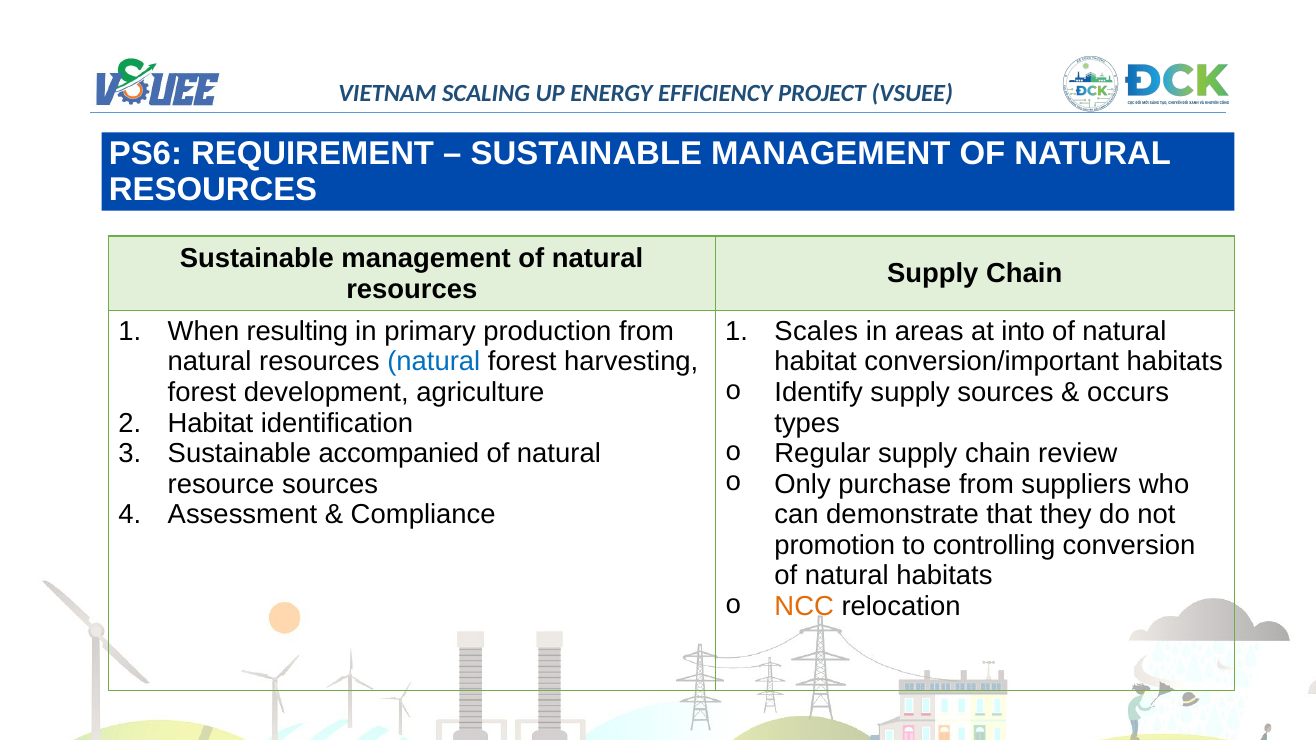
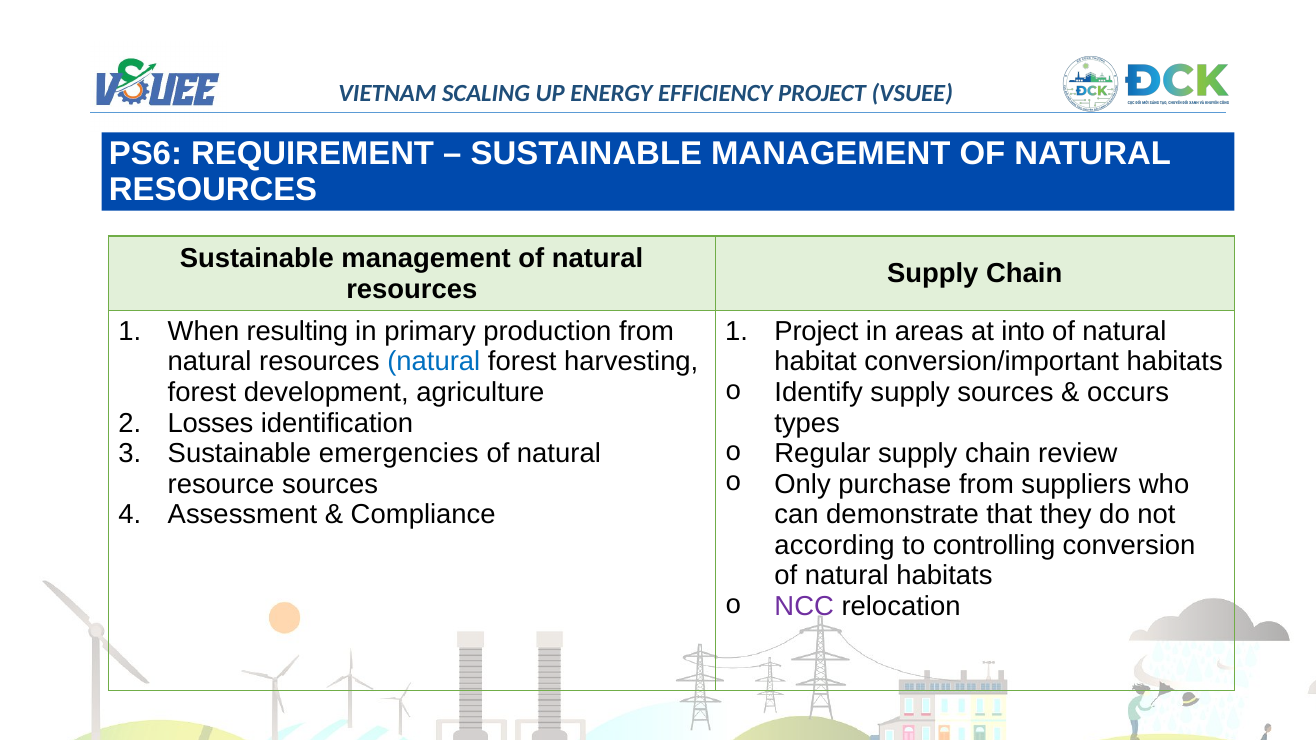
Scales at (816, 331): Scales -> Project
Habitat at (211, 423): Habitat -> Losses
accompanied: accompanied -> emergencies
promotion: promotion -> according
NCC colour: orange -> purple
